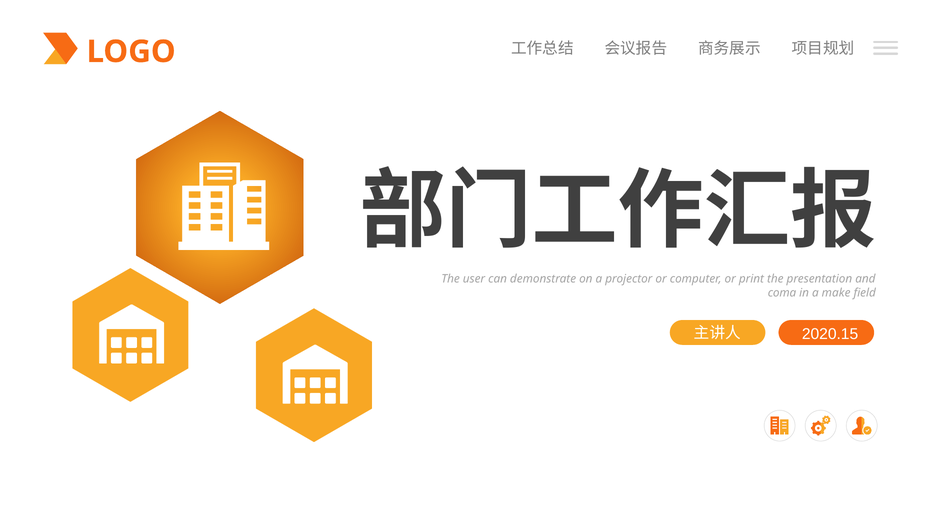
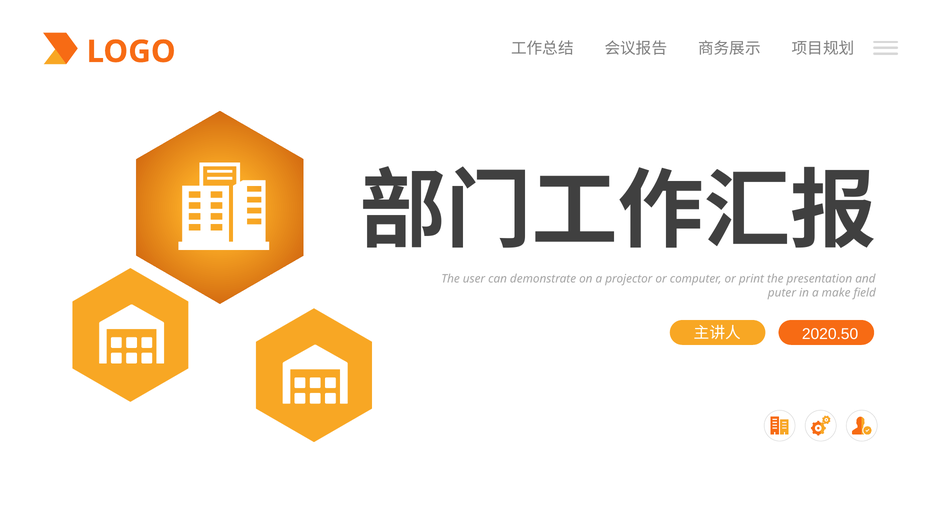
coma: coma -> puter
2020.15: 2020.15 -> 2020.50
